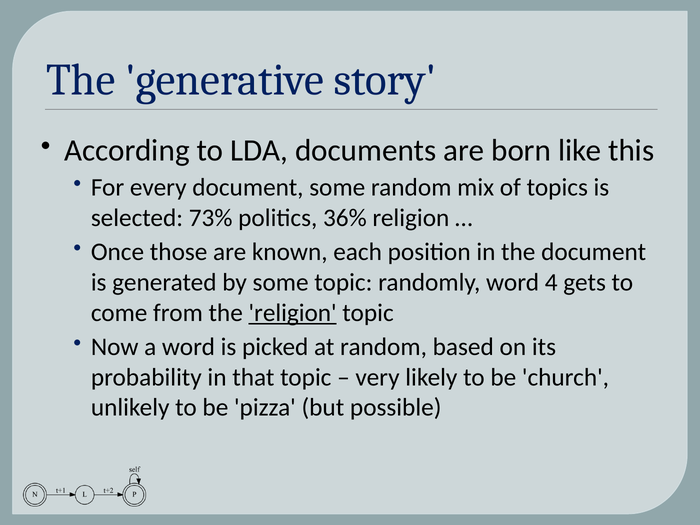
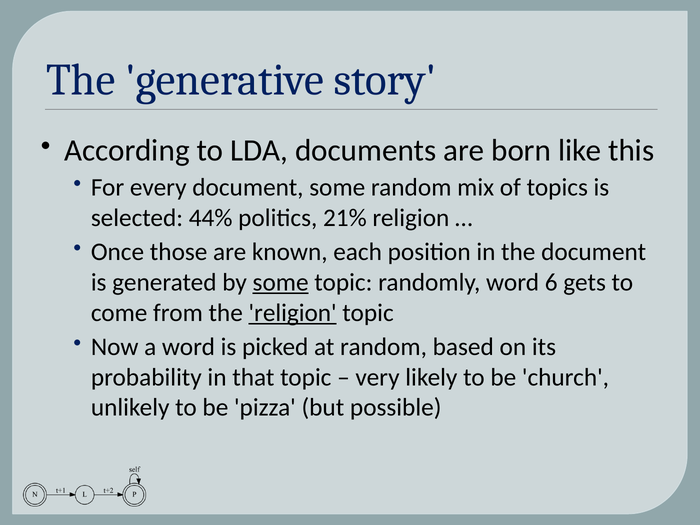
73%: 73% -> 44%
36%: 36% -> 21%
some at (281, 282) underline: none -> present
4: 4 -> 6
